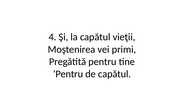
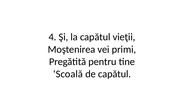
Pentru at (68, 74): Pentru -> Scoală
